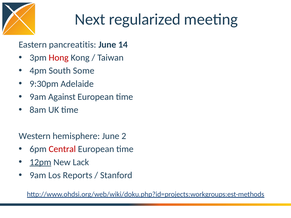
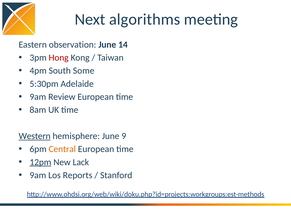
regularized: regularized -> algorithms
pancreatitis: pancreatitis -> observation
9:30pm: 9:30pm -> 5:30pm
Against: Against -> Review
Western underline: none -> present
2: 2 -> 9
Central colour: red -> orange
